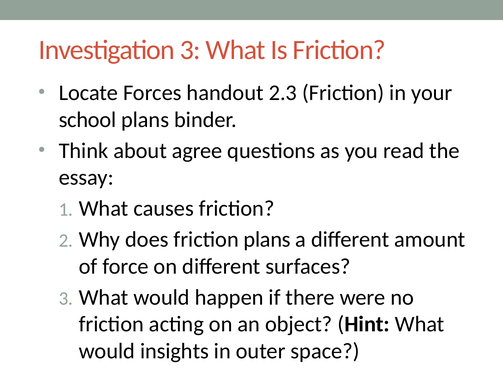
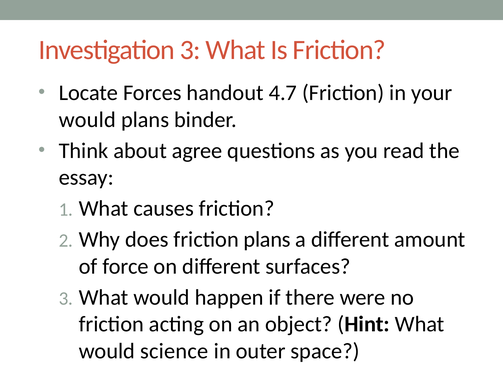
2.3: 2.3 -> 4.7
school at (87, 120): school -> would
insights: insights -> science
